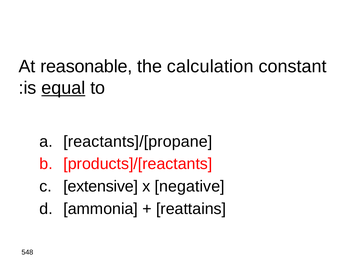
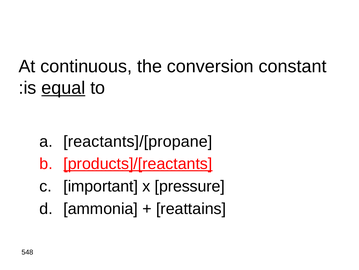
reasonable: reasonable -> continuous
calculation: calculation -> conversion
products]/[reactants underline: none -> present
extensive: extensive -> important
negative: negative -> pressure
